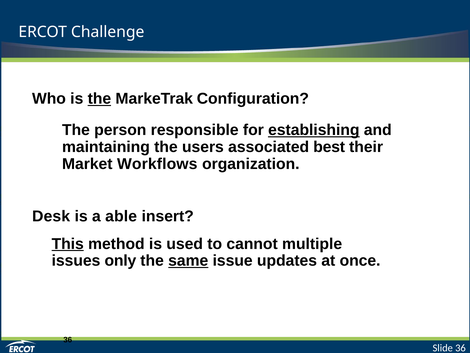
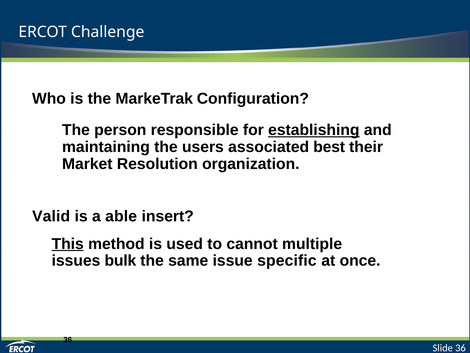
the at (99, 99) underline: present -> none
Workflows: Workflows -> Resolution
Desk: Desk -> Valid
only: only -> bulk
same underline: present -> none
updates: updates -> specific
